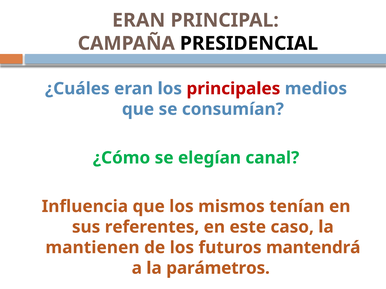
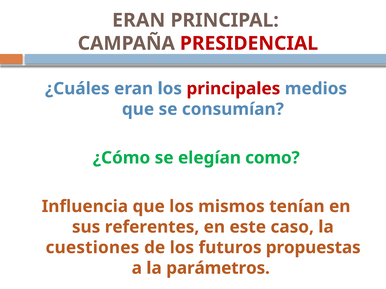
PRESIDENCIAL colour: black -> red
canal: canal -> como
mantienen: mantienen -> cuestiones
mantendrá: mantendrá -> propuestas
